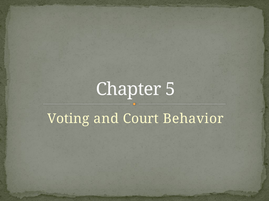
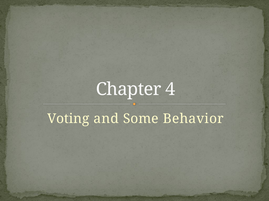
5: 5 -> 4
Court: Court -> Some
